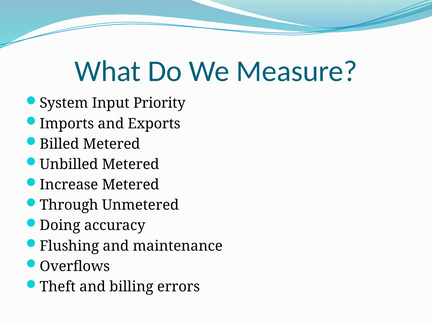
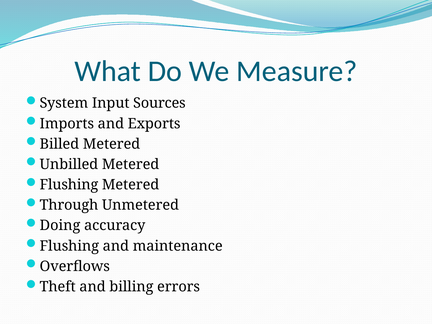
Priority: Priority -> Sources
Increase at (69, 185): Increase -> Flushing
